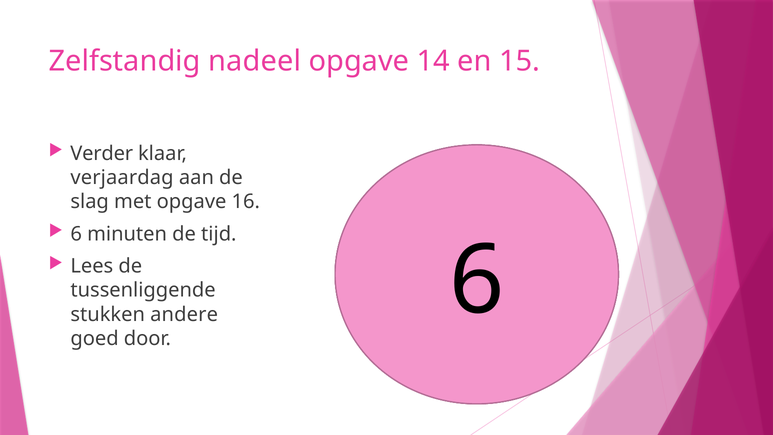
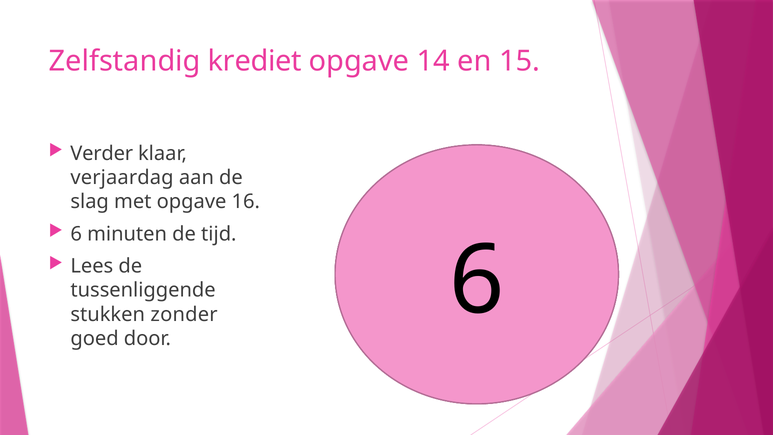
nadeel: nadeel -> krediet
andere: andere -> zonder
